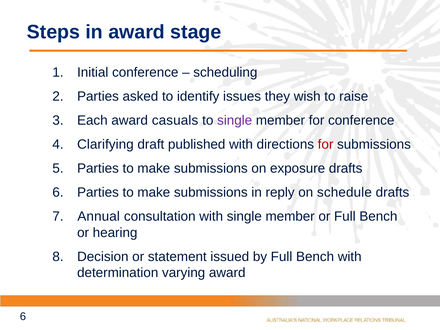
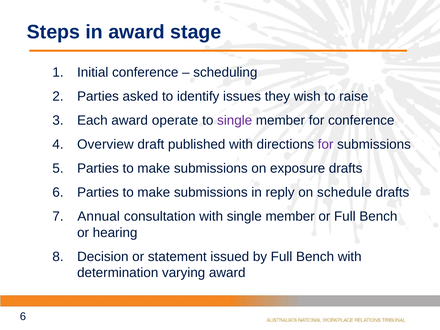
casuals: casuals -> operate
Clarifying: Clarifying -> Overview
for at (326, 144) colour: red -> purple
